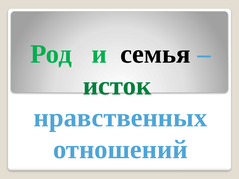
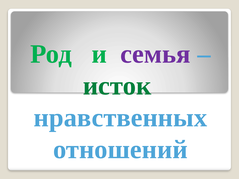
семья colour: black -> purple
